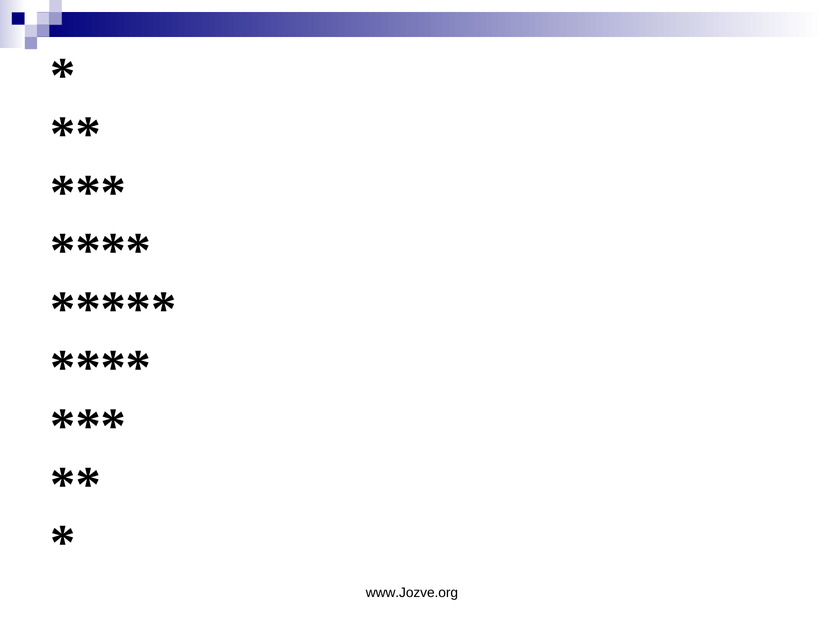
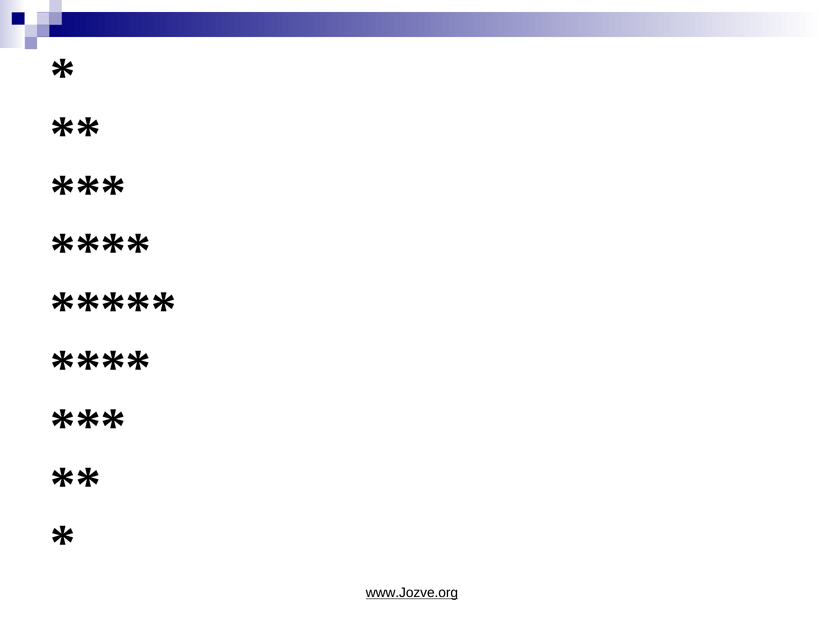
www.Jozve.org underline: none -> present
